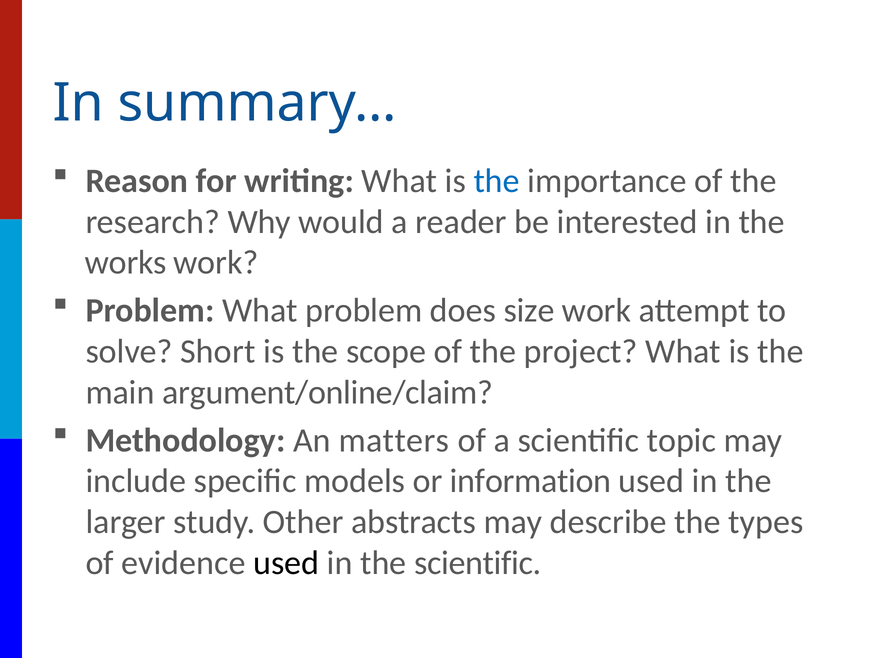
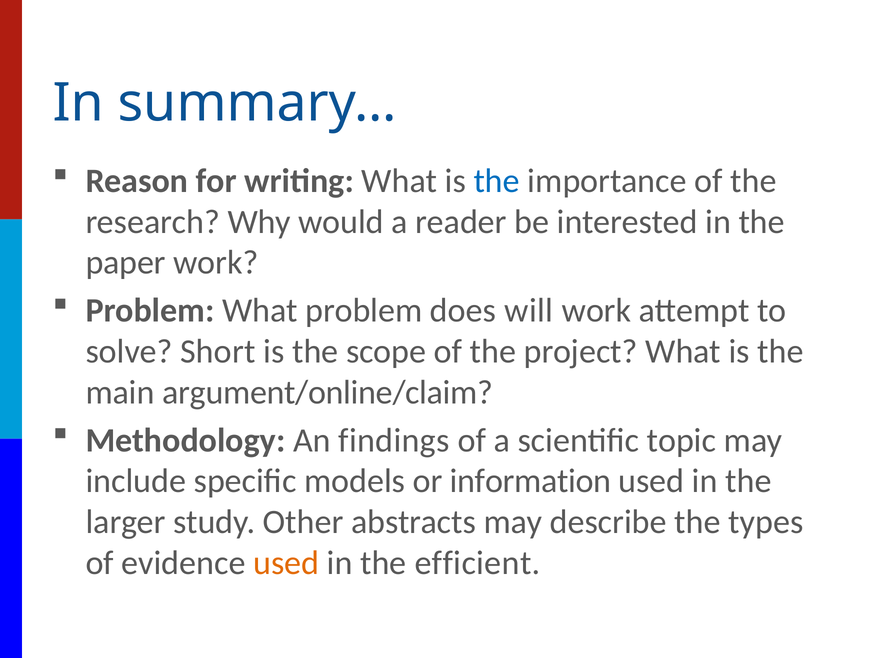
works: works -> paper
size: size -> will
matters: matters -> findings
used at (286, 563) colour: black -> orange
the scientific: scientific -> efficient
